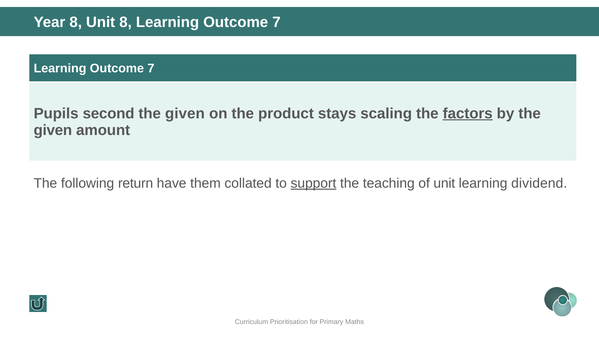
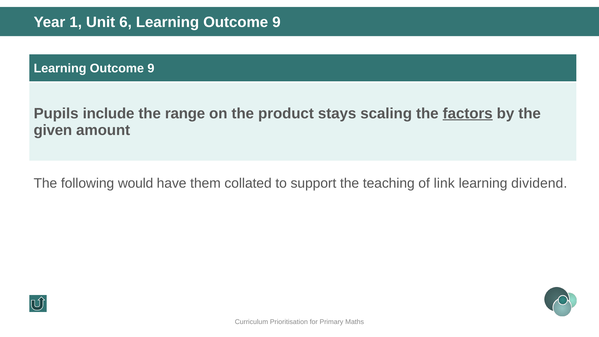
Year 8: 8 -> 1
Unit 8: 8 -> 6
7 at (276, 22): 7 -> 9
7 at (151, 68): 7 -> 9
second: second -> include
given at (185, 113): given -> range
return: return -> would
support underline: present -> none
of unit: unit -> link
